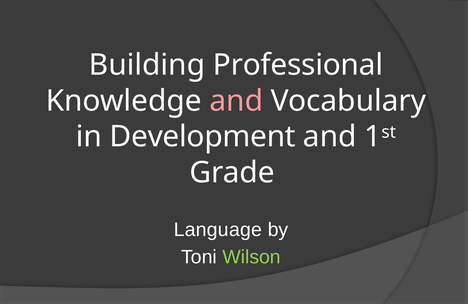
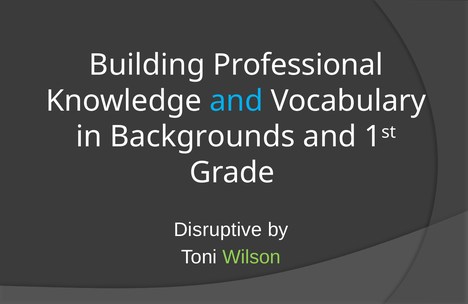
and at (236, 101) colour: pink -> light blue
Development: Development -> Backgrounds
Language: Language -> Disruptive
